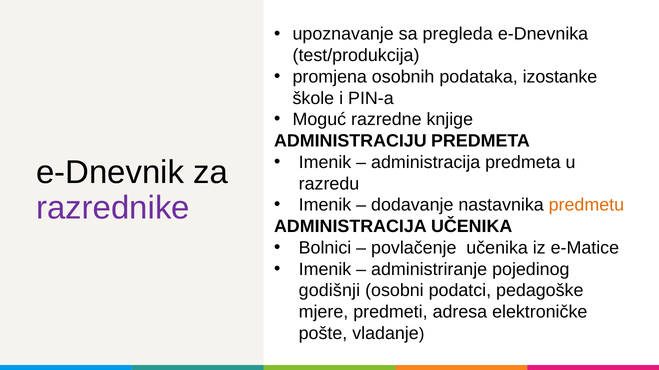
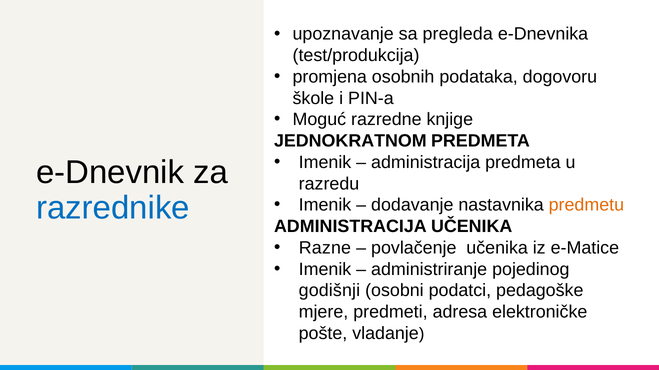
izostanke: izostanke -> dogovoru
ADMINISTRACIJU: ADMINISTRACIJU -> JEDNOKRATNOM
razrednike colour: purple -> blue
Bolnici: Bolnici -> Razne
